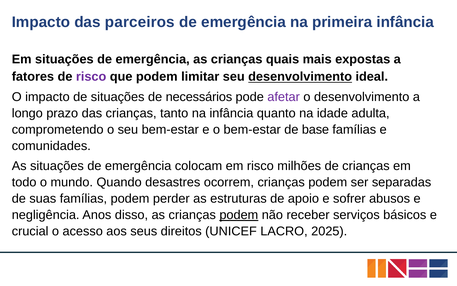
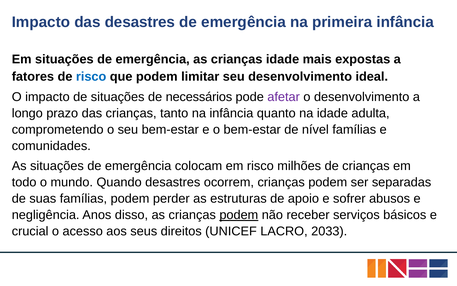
das parceiros: parceiros -> desastres
crianças quais: quais -> idade
risco at (91, 77) colour: purple -> blue
desenvolvimento at (300, 77) underline: present -> none
base: base -> nível
2025: 2025 -> 2033
